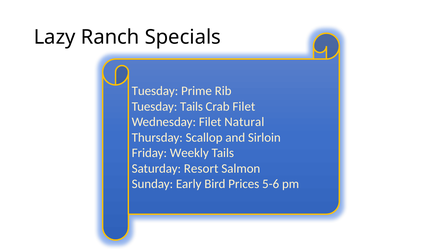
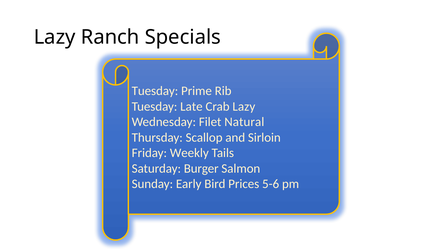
Tuesday Tails: Tails -> Late
Crab Filet: Filet -> Lazy
Resort: Resort -> Burger
